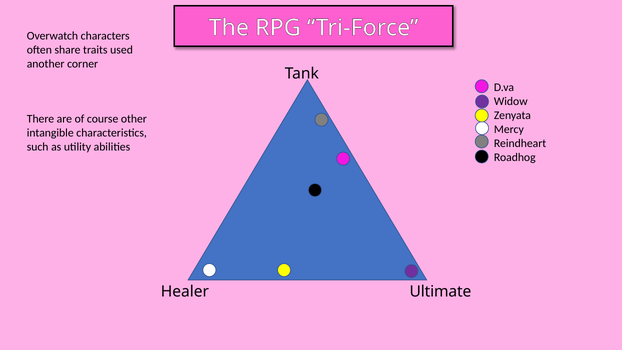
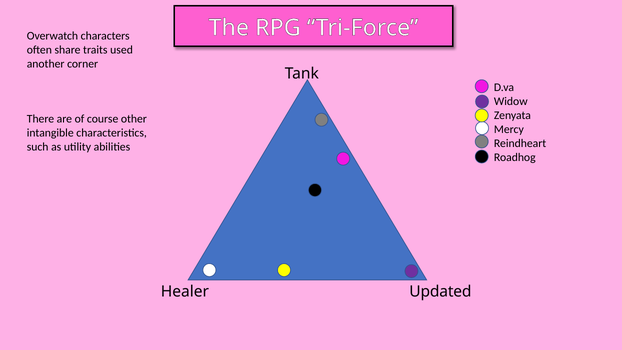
Ultimate: Ultimate -> Updated
